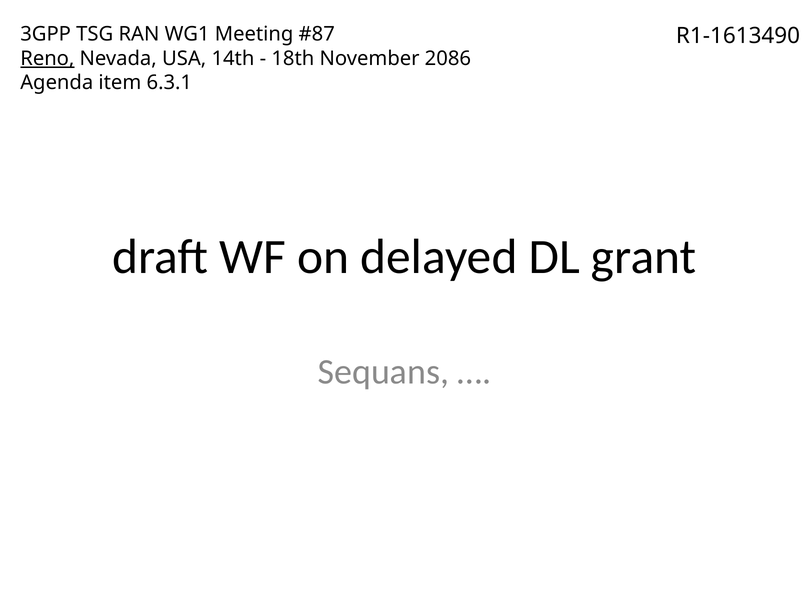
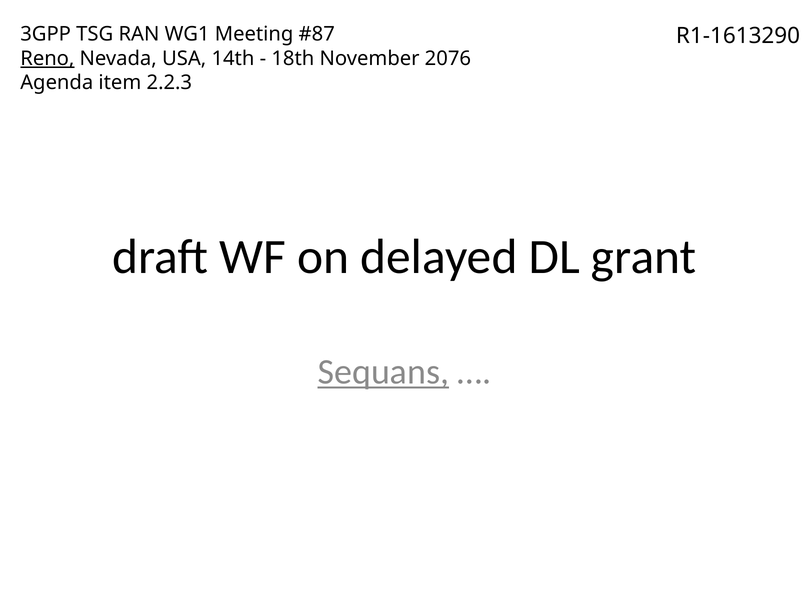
R1-1613490: R1-1613490 -> R1-1613290
2086: 2086 -> 2076
6.3.1: 6.3.1 -> 2.2.3
Sequans underline: none -> present
